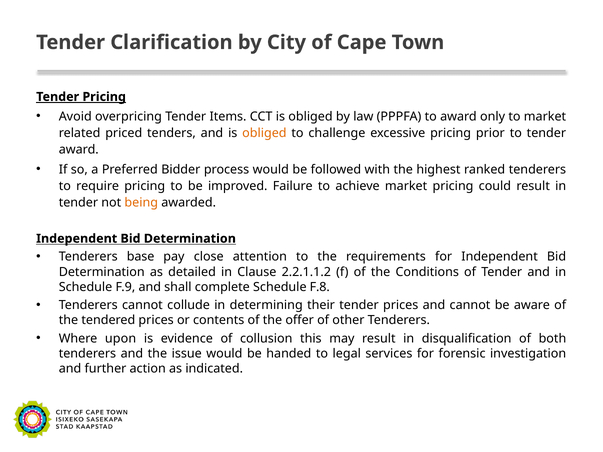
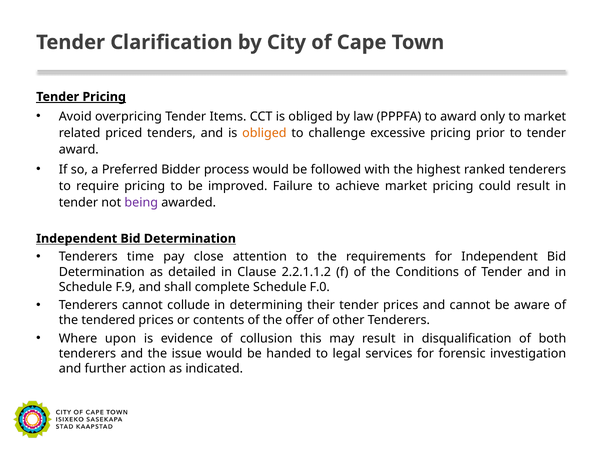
being colour: orange -> purple
base: base -> time
F.8: F.8 -> F.0
